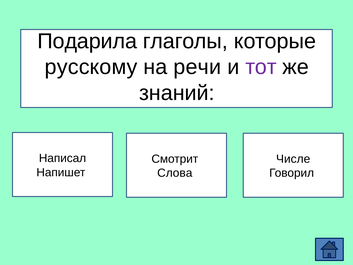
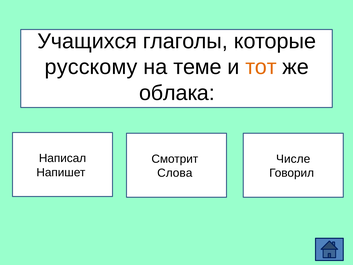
Подарила: Подарила -> Учащихся
речи: речи -> теме
тот colour: purple -> orange
знаний: знаний -> облака
